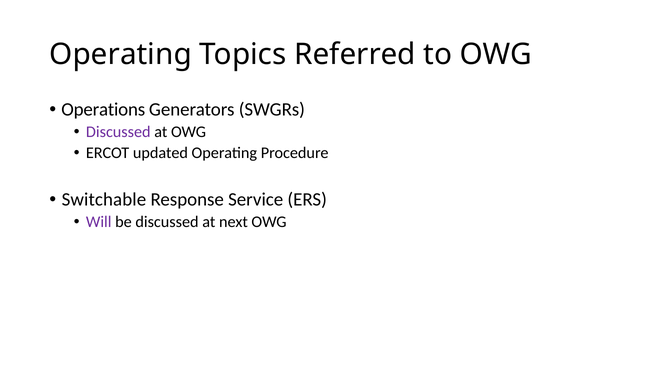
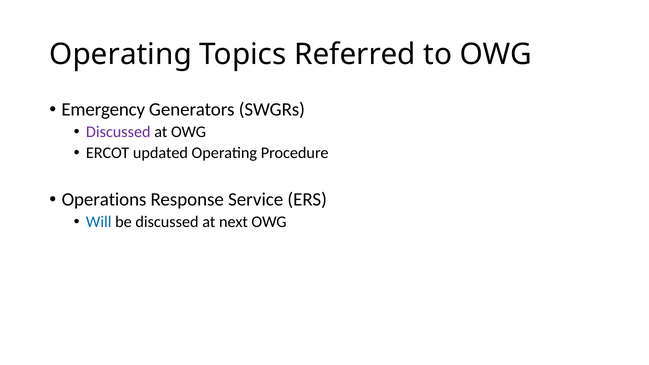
Operations: Operations -> Emergency
Switchable: Switchable -> Operations
Will colour: purple -> blue
